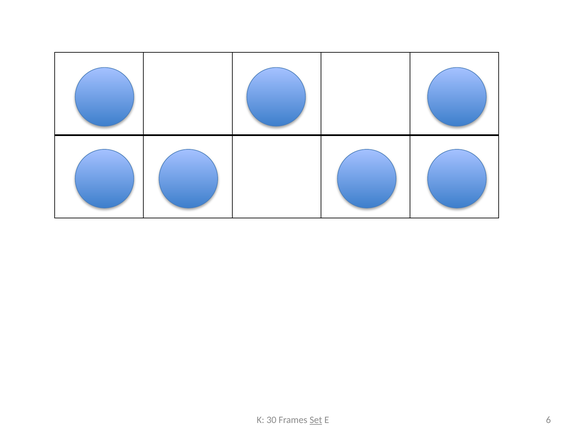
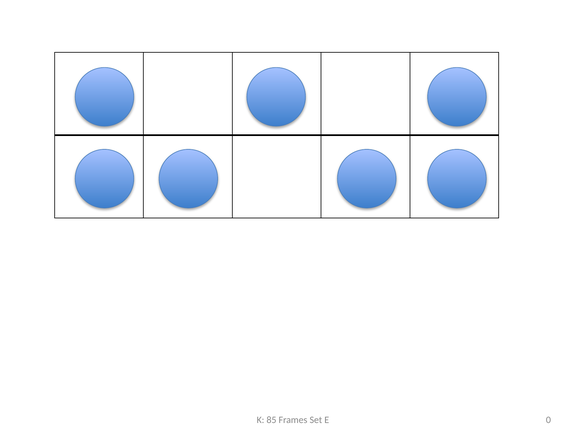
30: 30 -> 85
Set underline: present -> none
6: 6 -> 0
